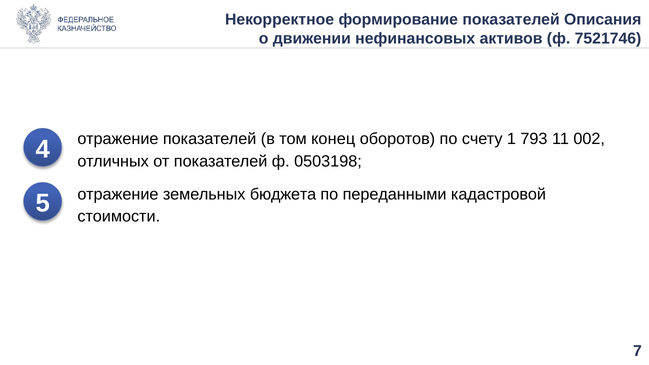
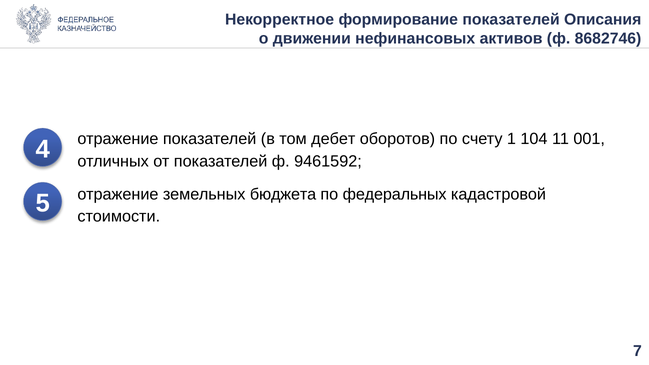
7521746: 7521746 -> 8682746
конец: конец -> дебет
793: 793 -> 104
002: 002 -> 001
0503198: 0503198 -> 9461592
переданными: переданными -> федеральных
